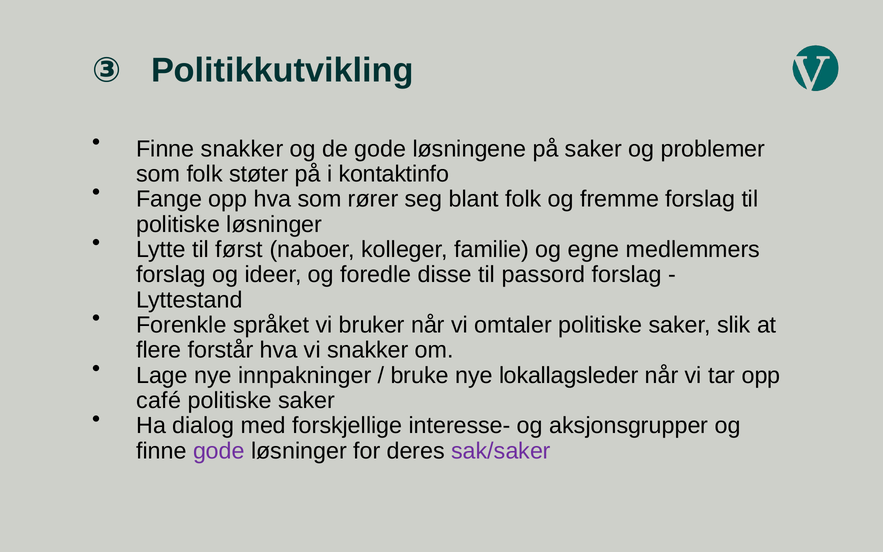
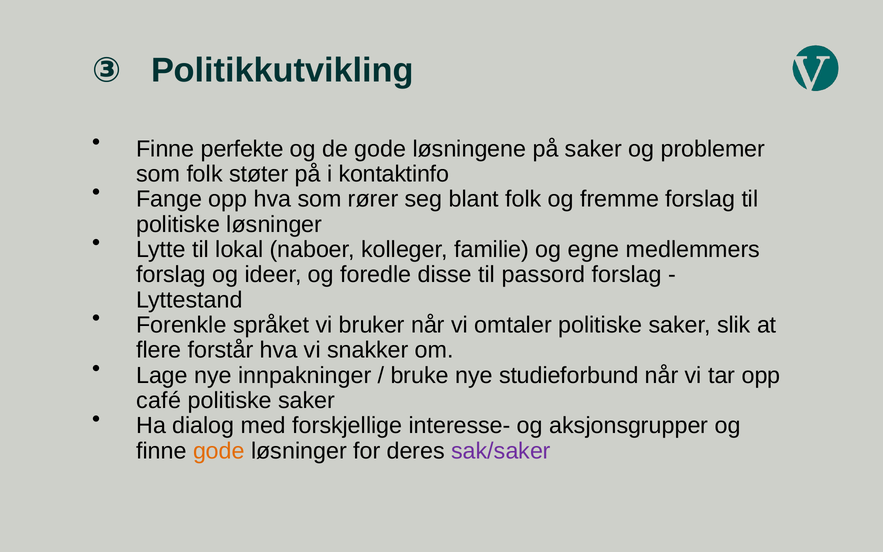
Finne snakker: snakker -> perfekte
først: først -> lokal
lokallagsleder: lokallagsleder -> studieforbund
gode at (219, 451) colour: purple -> orange
